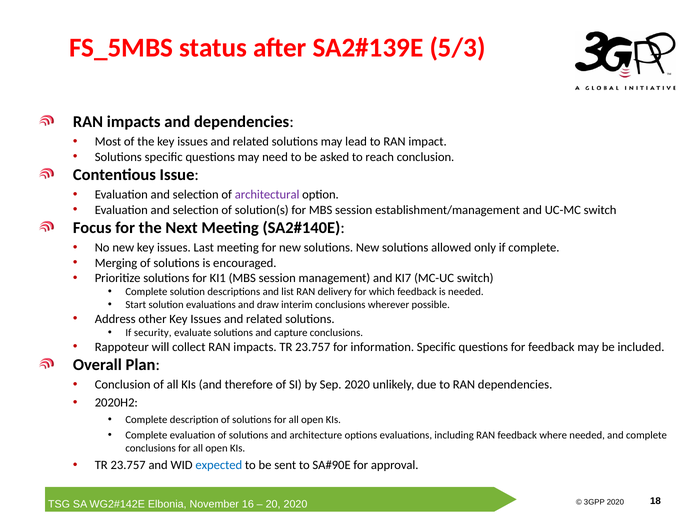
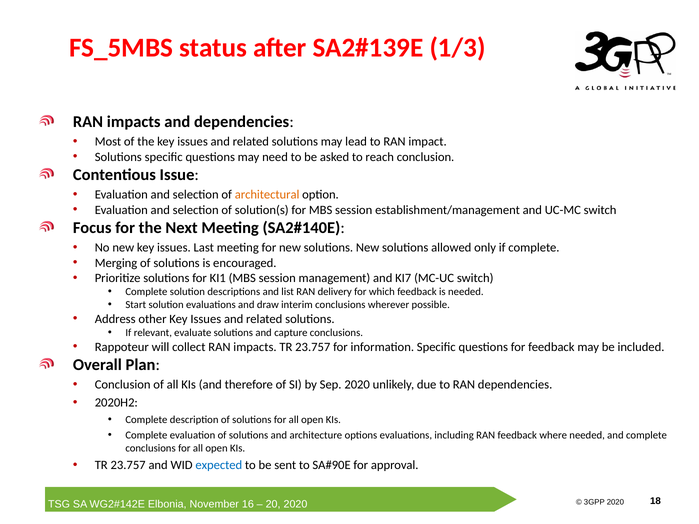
5/3: 5/3 -> 1/3
architectural colour: purple -> orange
security: security -> relevant
